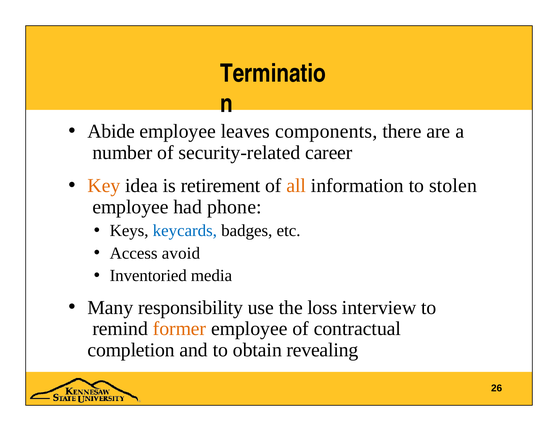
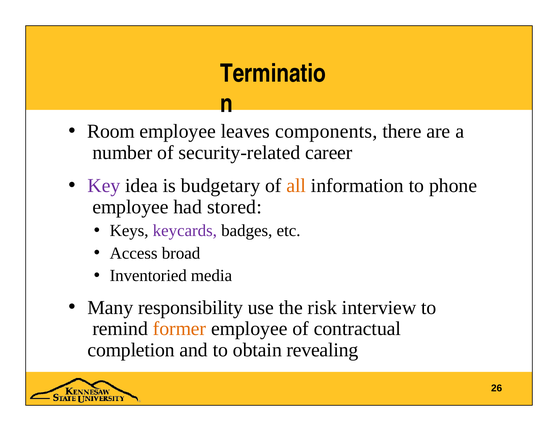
Abide: Abide -> Room
Key colour: orange -> purple
retirement: retirement -> budgetary
stolen: stolen -> phone
phone: phone -> stored
keycards colour: blue -> purple
avoid: avoid -> broad
loss: loss -> risk
